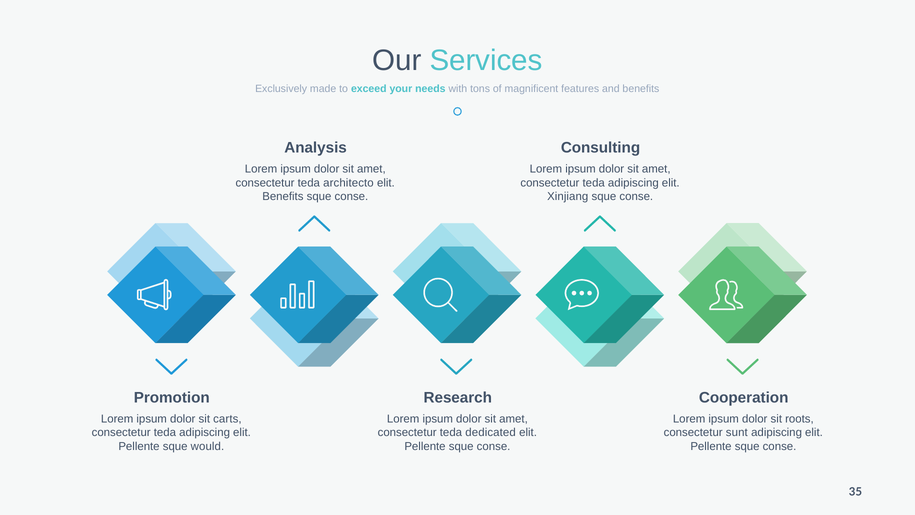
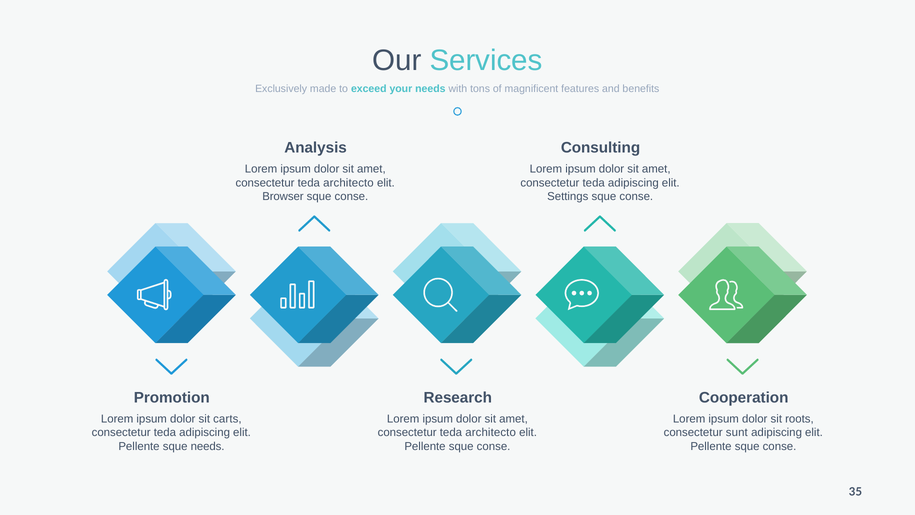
Benefits at (283, 197): Benefits -> Browser
Xinjiang: Xinjiang -> Settings
dedicated at (491, 432): dedicated -> architecto
sque would: would -> needs
